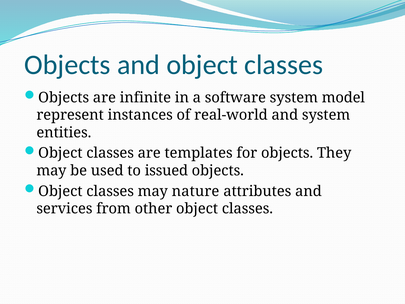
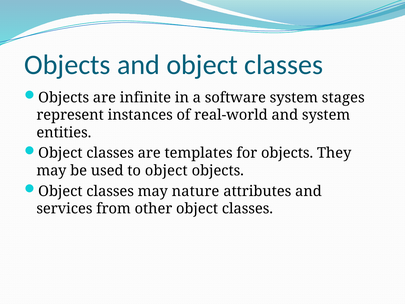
model: model -> stages
to issued: issued -> object
